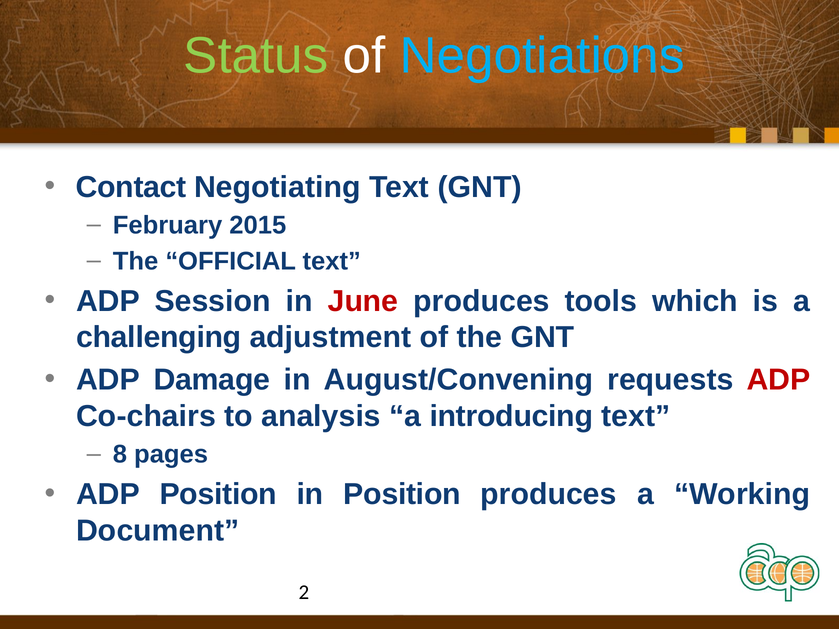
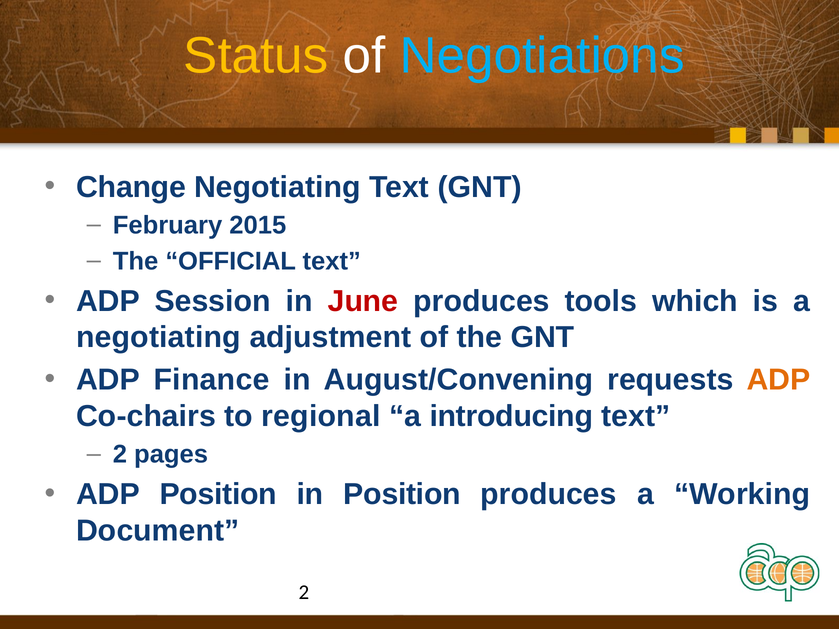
Status colour: light green -> yellow
Contact: Contact -> Change
challenging at (159, 338): challenging -> negotiating
Damage: Damage -> Finance
ADP at (778, 380) colour: red -> orange
analysis: analysis -> regional
8 at (120, 455): 8 -> 2
